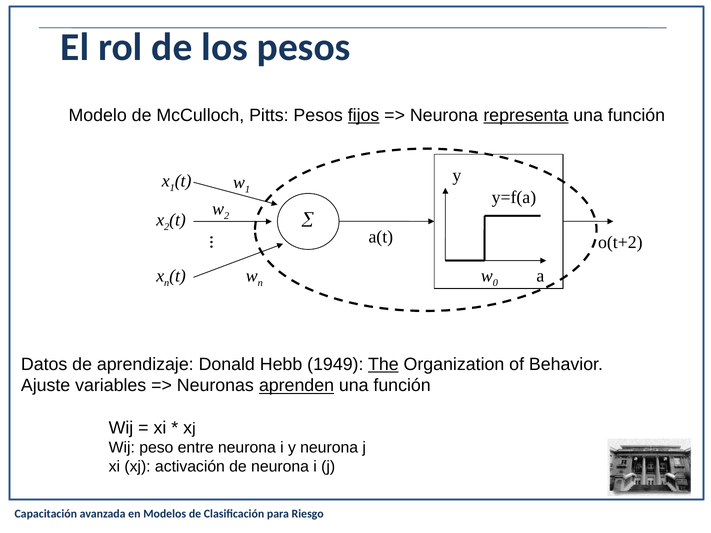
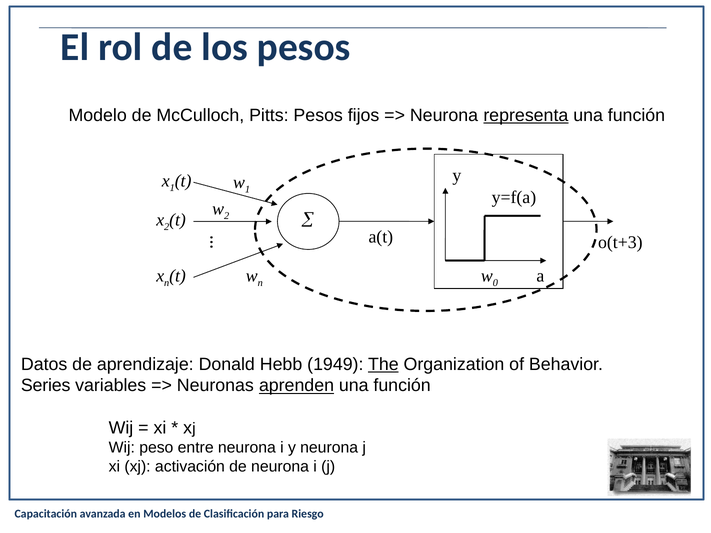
fijos underline: present -> none
o(t+2: o(t+2 -> o(t+3
Ajuste: Ajuste -> Series
